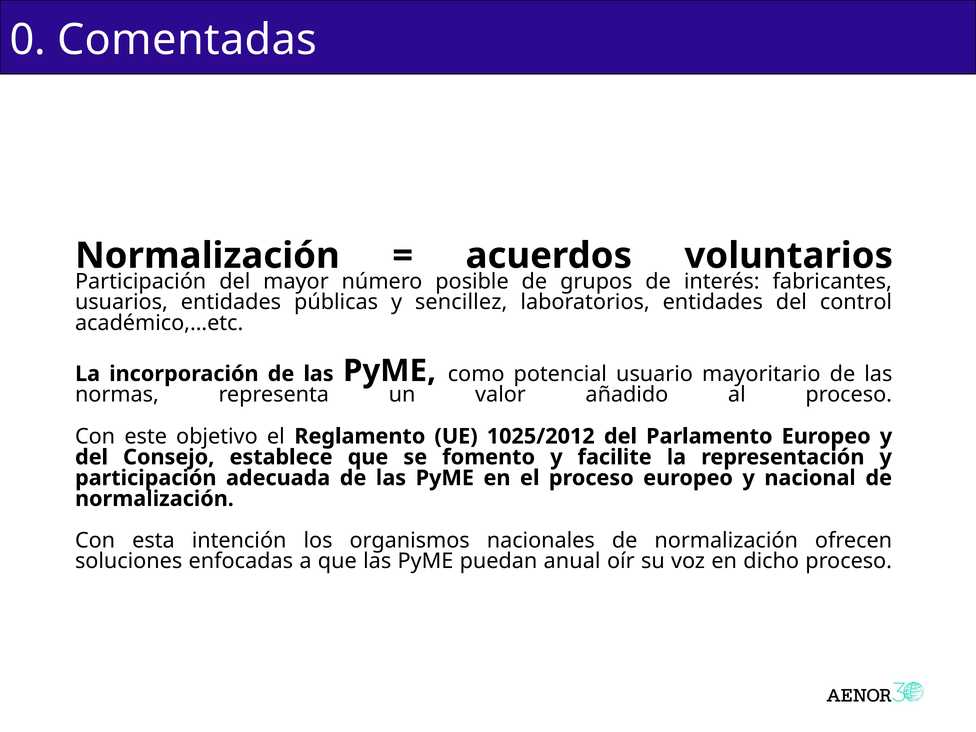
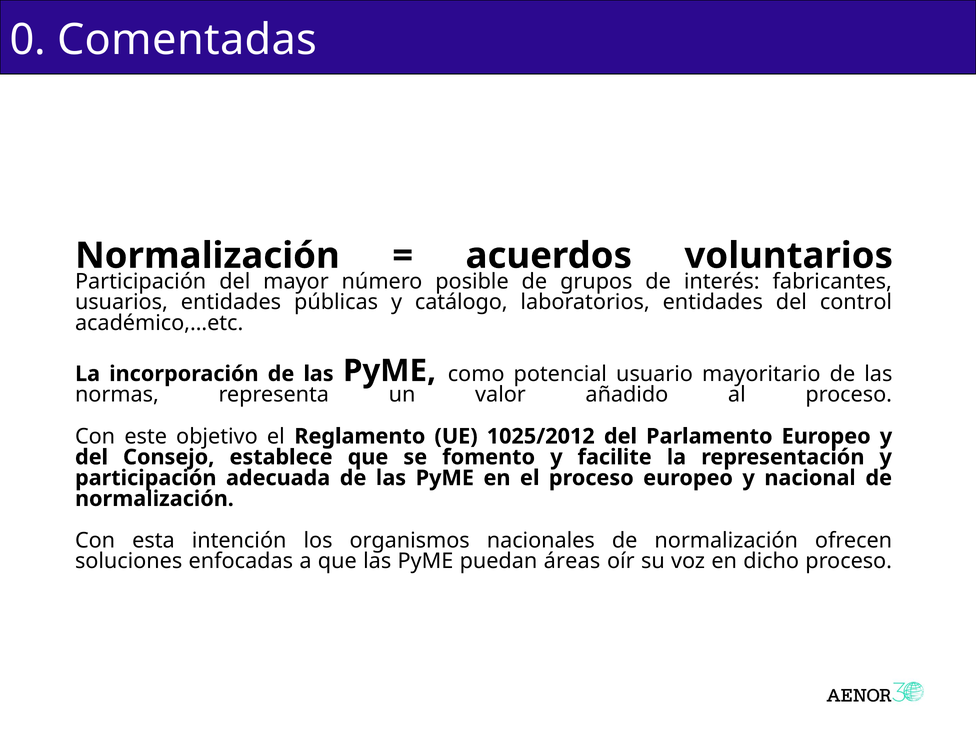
sencillez: sencillez -> catálogo
anual: anual -> áreas
